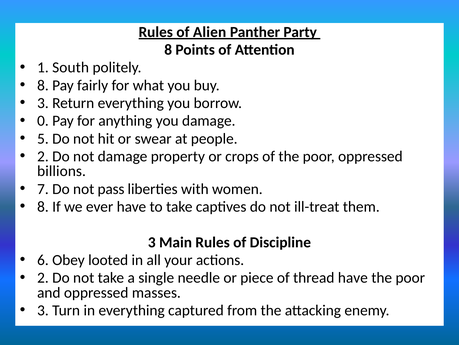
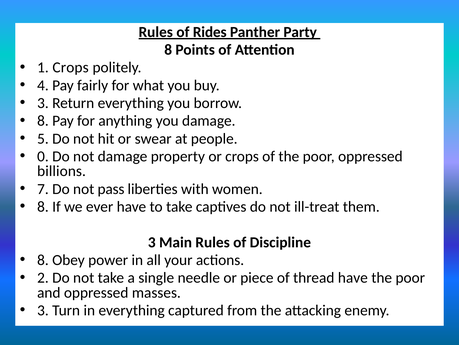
Alien: Alien -> Rides
1 South: South -> Crops
8 at (43, 85): 8 -> 4
0 at (43, 121): 0 -> 8
2 at (43, 156): 2 -> 0
6 at (43, 260): 6 -> 8
looted: looted -> power
